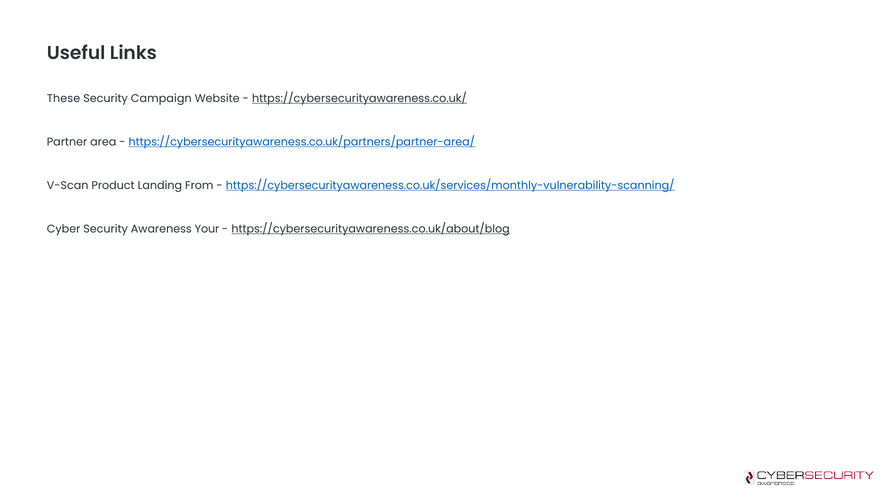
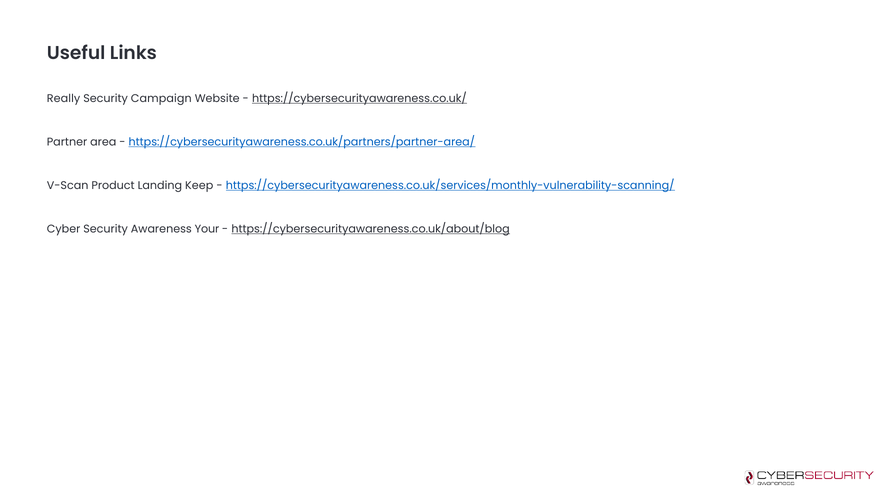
These: These -> Really
From: From -> Keep
